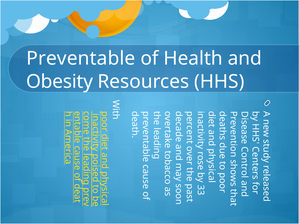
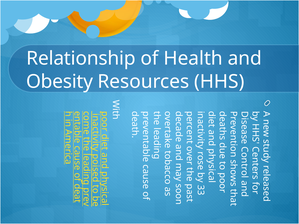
Preventable: Preventable -> Relationship
